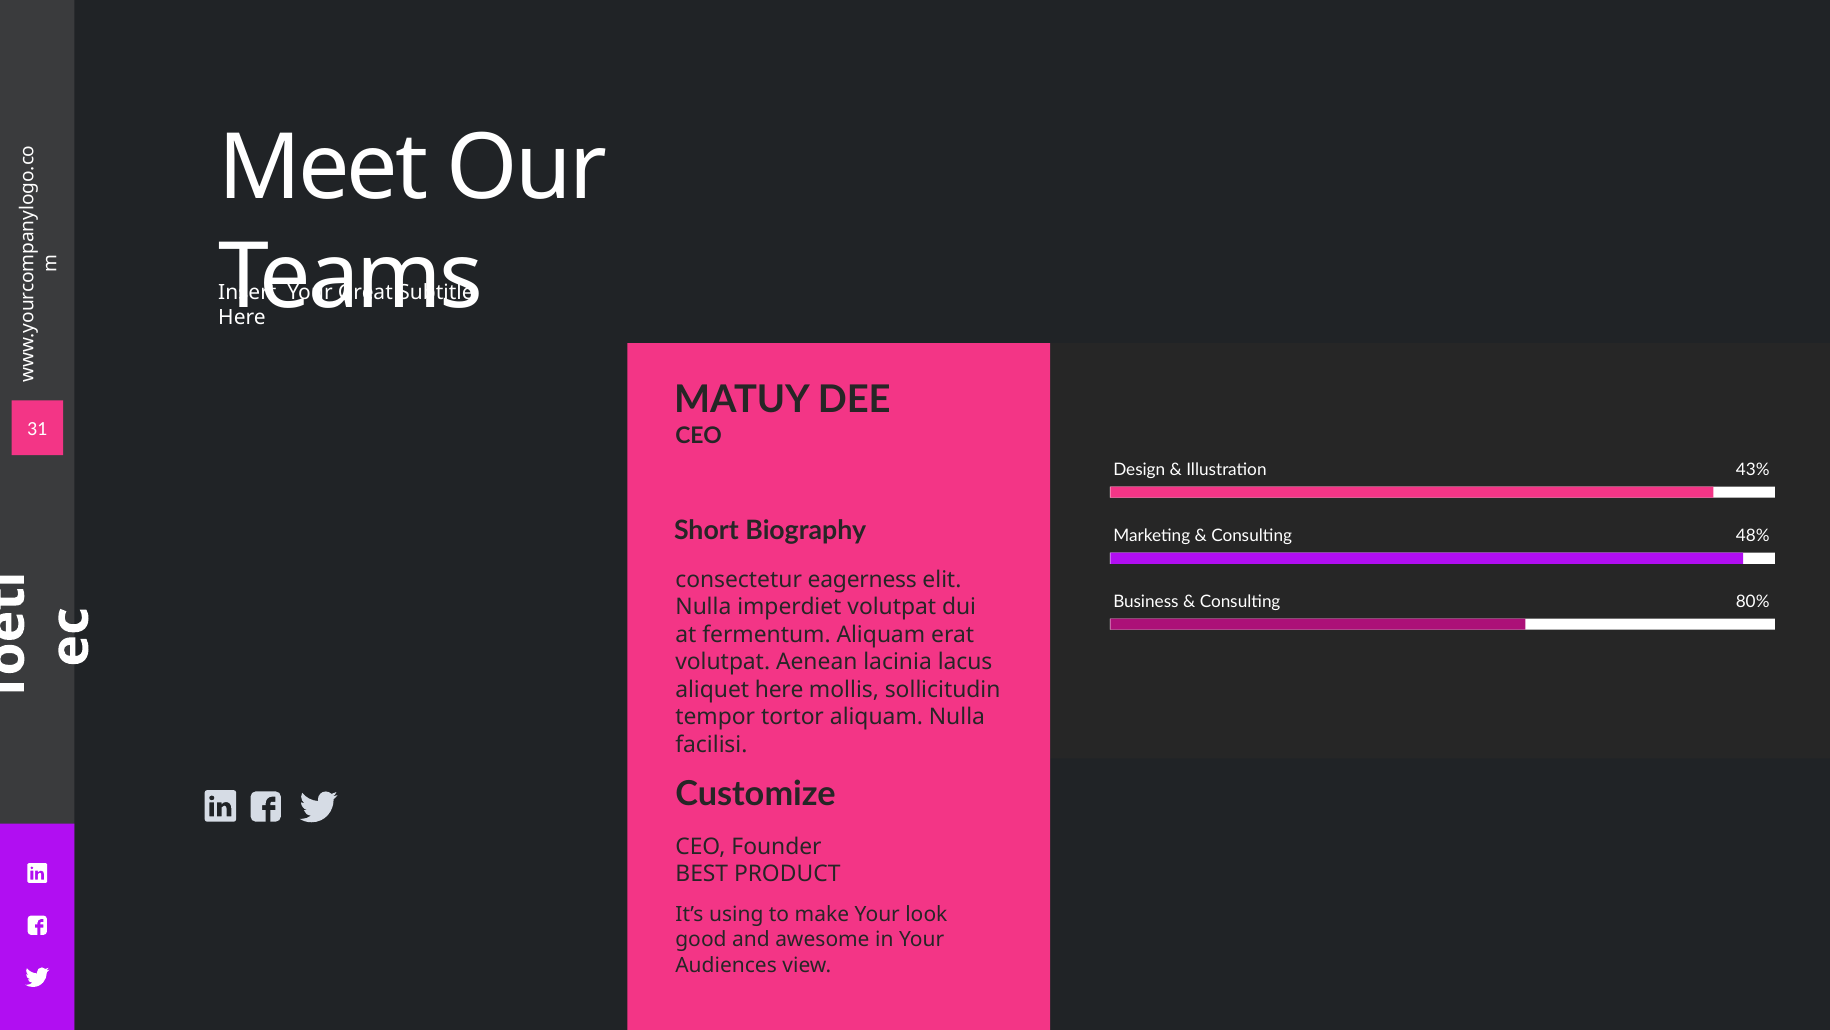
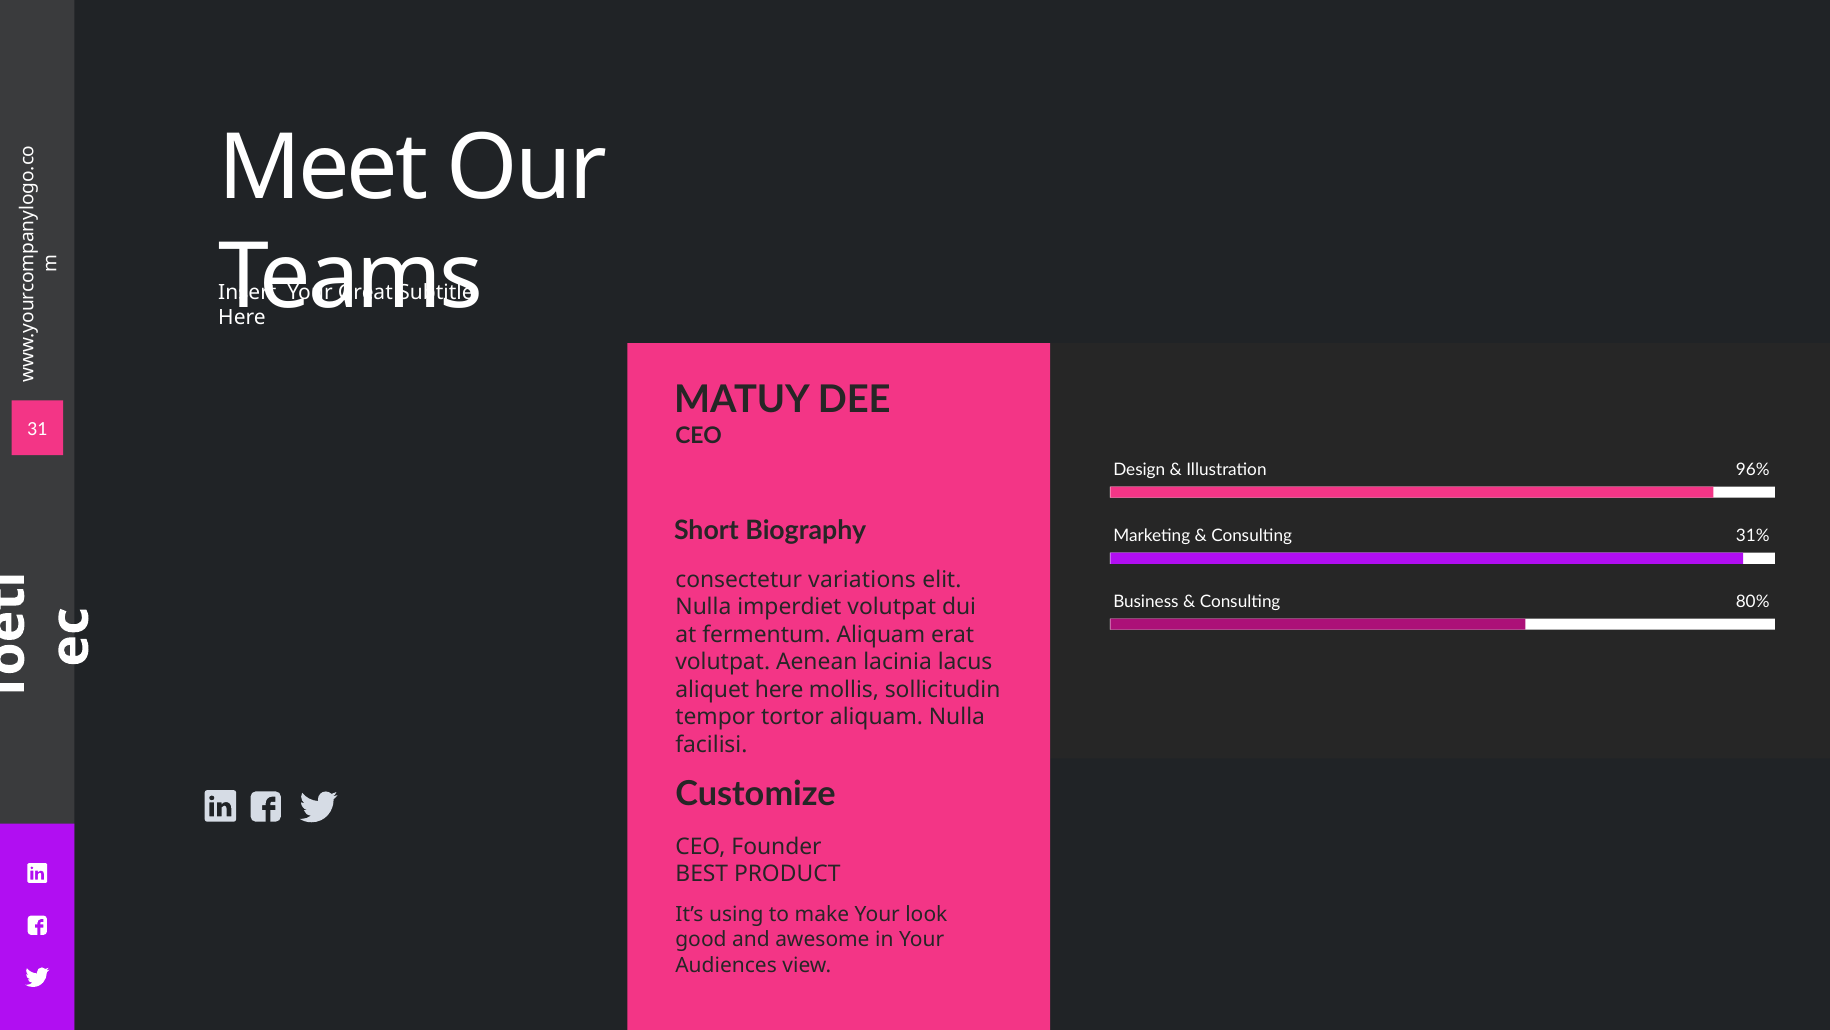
43%: 43% -> 96%
48%: 48% -> 31%
eagerness: eagerness -> variations
